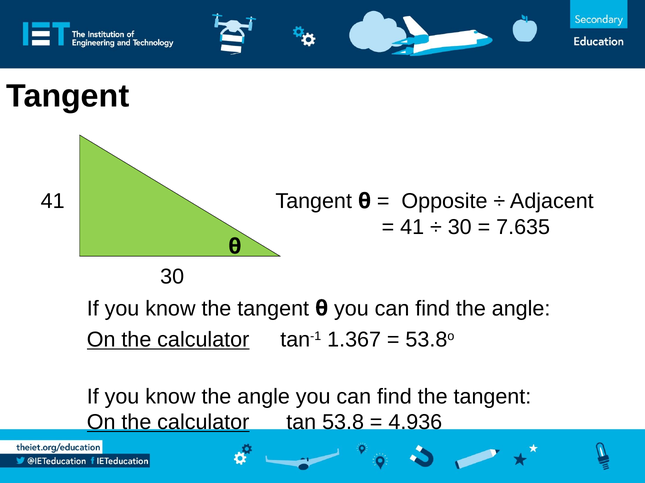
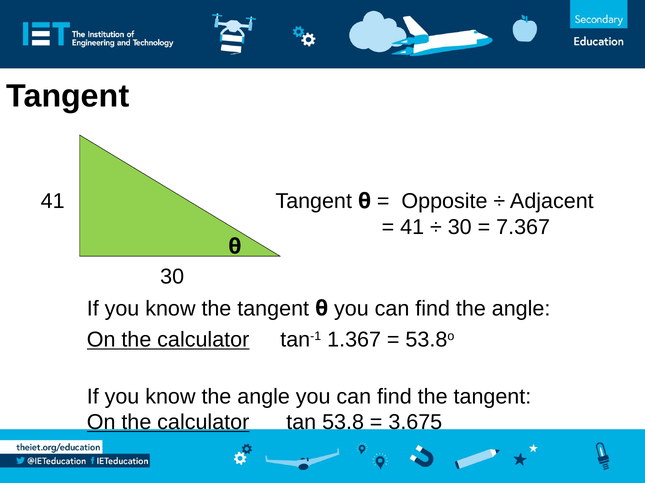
7.635: 7.635 -> 7.367
4.936: 4.936 -> 3.675
